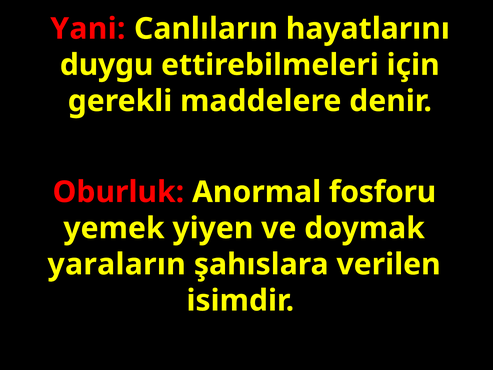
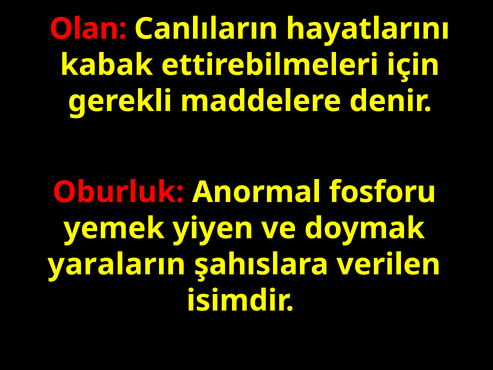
Yani: Yani -> Olan
duygu: duygu -> kabak
